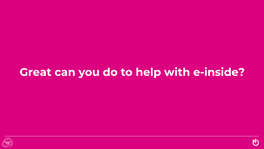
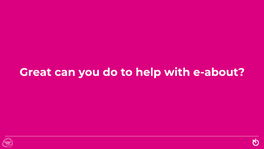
e-inside: e-inside -> e-about
